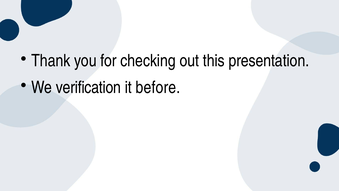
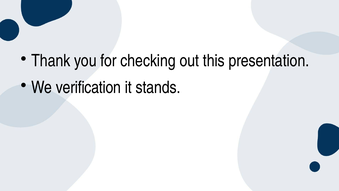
before: before -> stands
